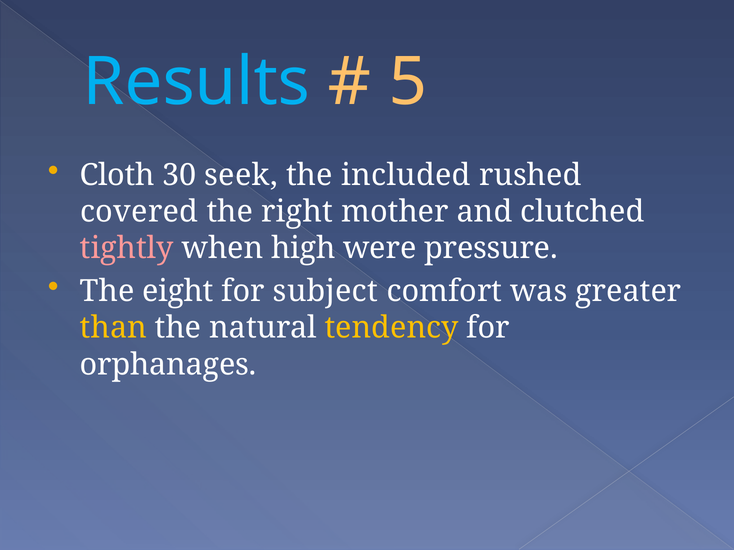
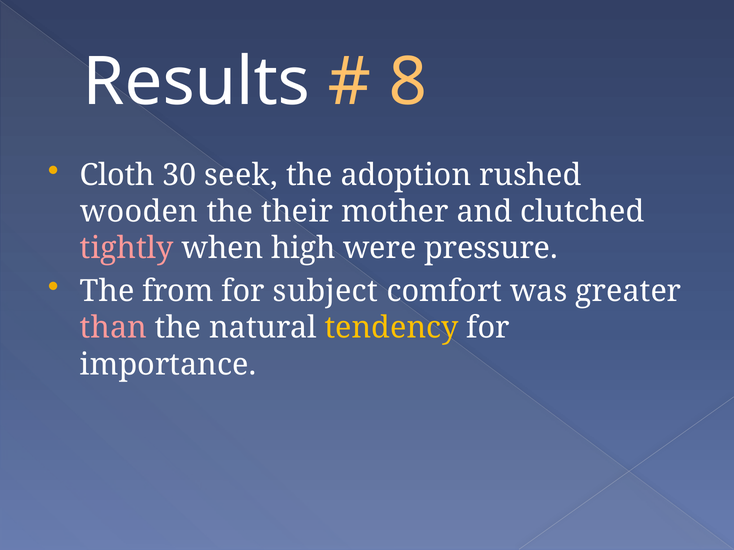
Results colour: light blue -> white
5: 5 -> 8
included: included -> adoption
covered: covered -> wooden
right: right -> their
eight: eight -> from
than colour: yellow -> pink
orphanages: orphanages -> importance
